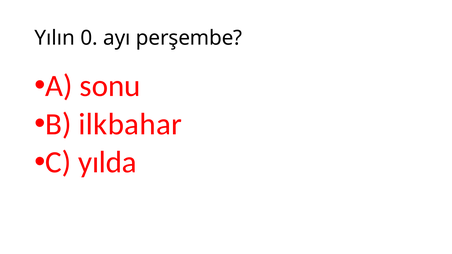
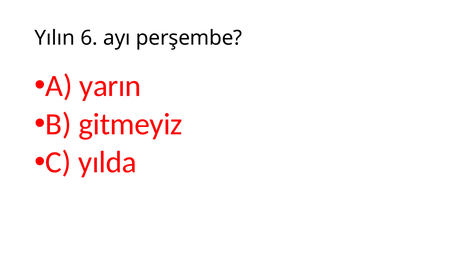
0: 0 -> 6
sonu: sonu -> yarın
ilkbahar: ilkbahar -> gitmeyiz
